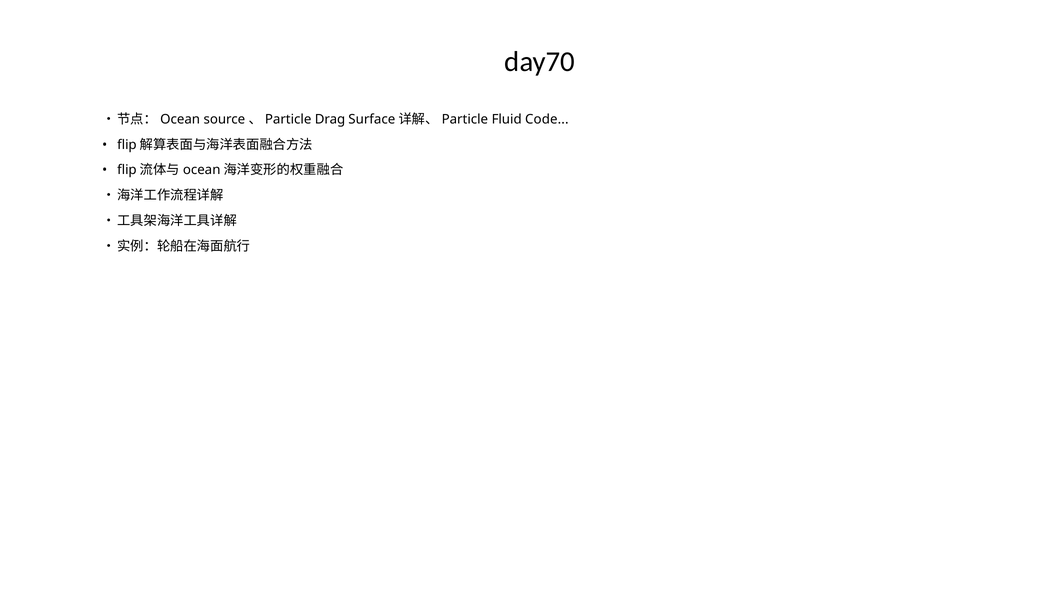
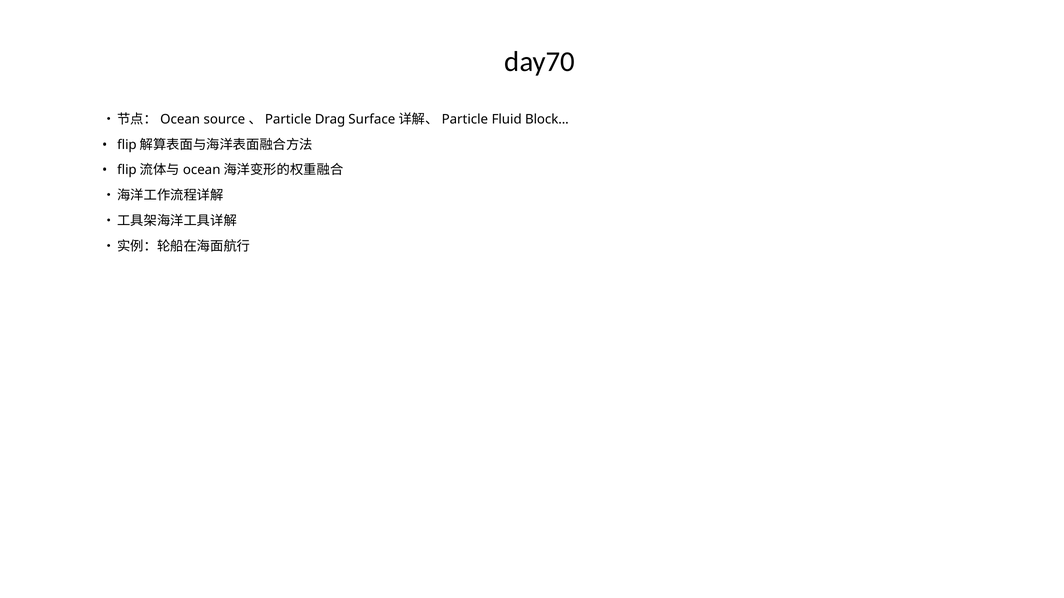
Code: Code -> Block
